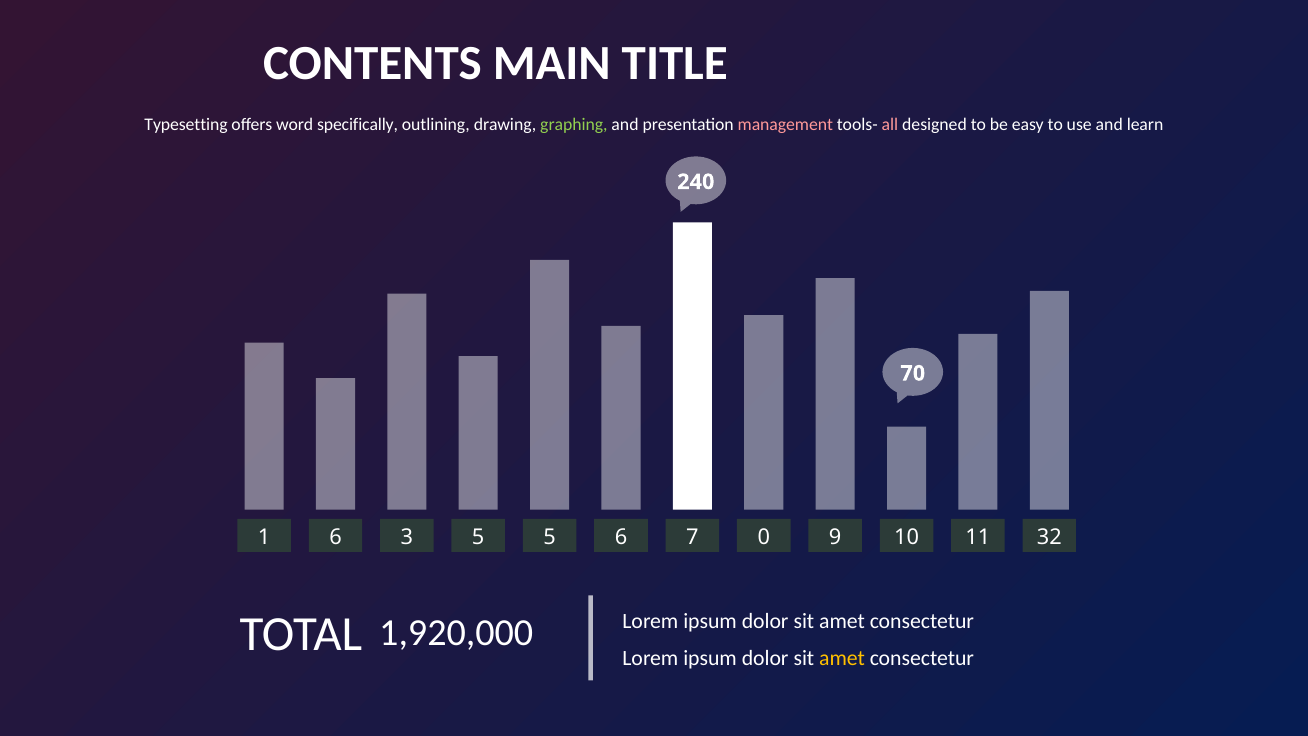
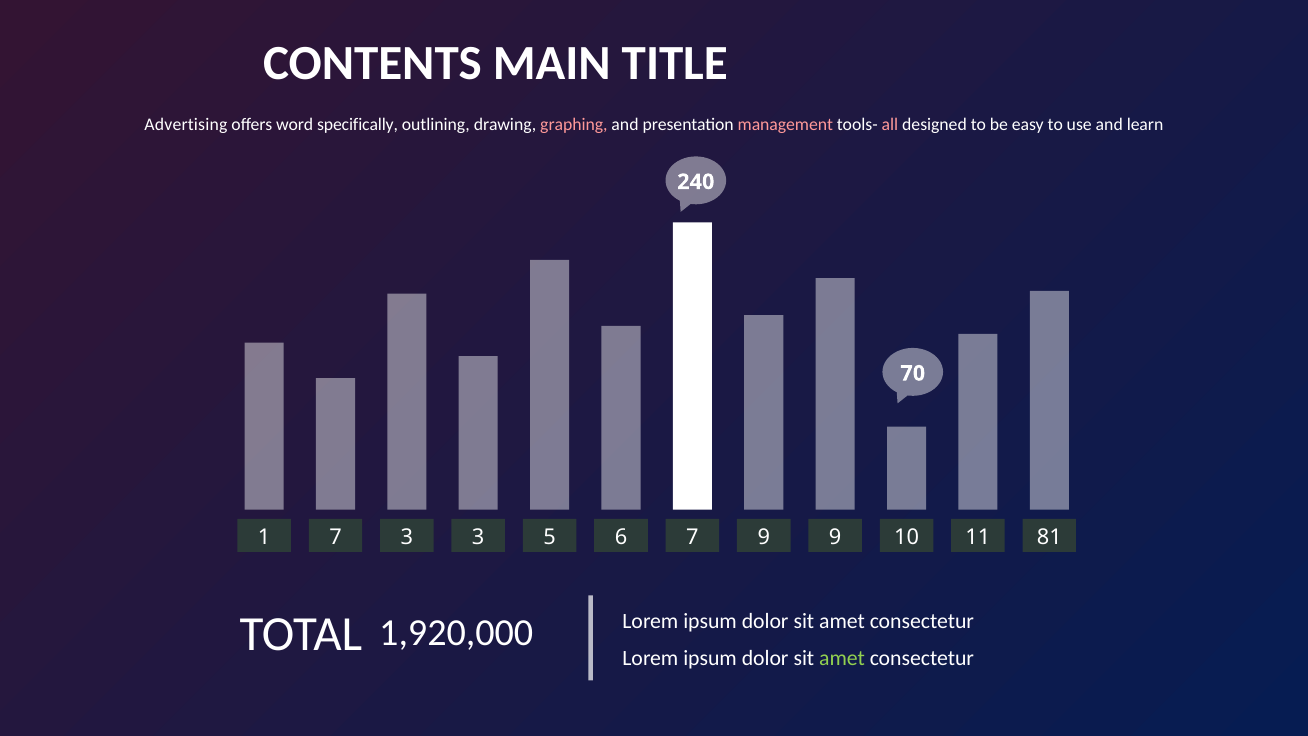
Typesetting: Typesetting -> Advertising
graphing colour: light green -> pink
1 6: 6 -> 7
3 5: 5 -> 3
7 0: 0 -> 9
32: 32 -> 81
amet at (842, 658) colour: yellow -> light green
